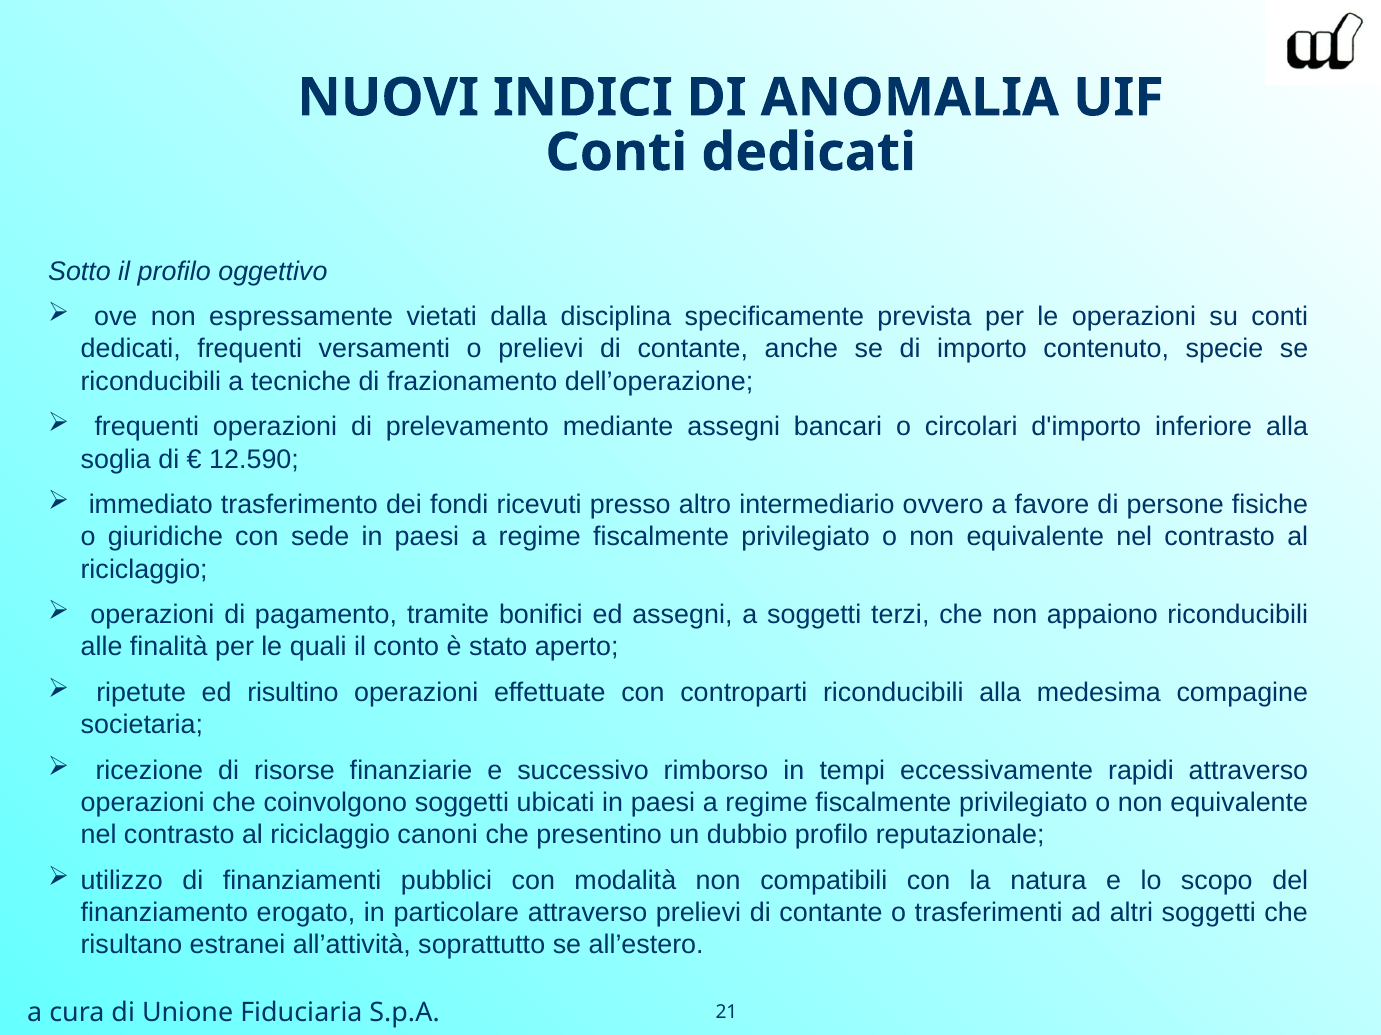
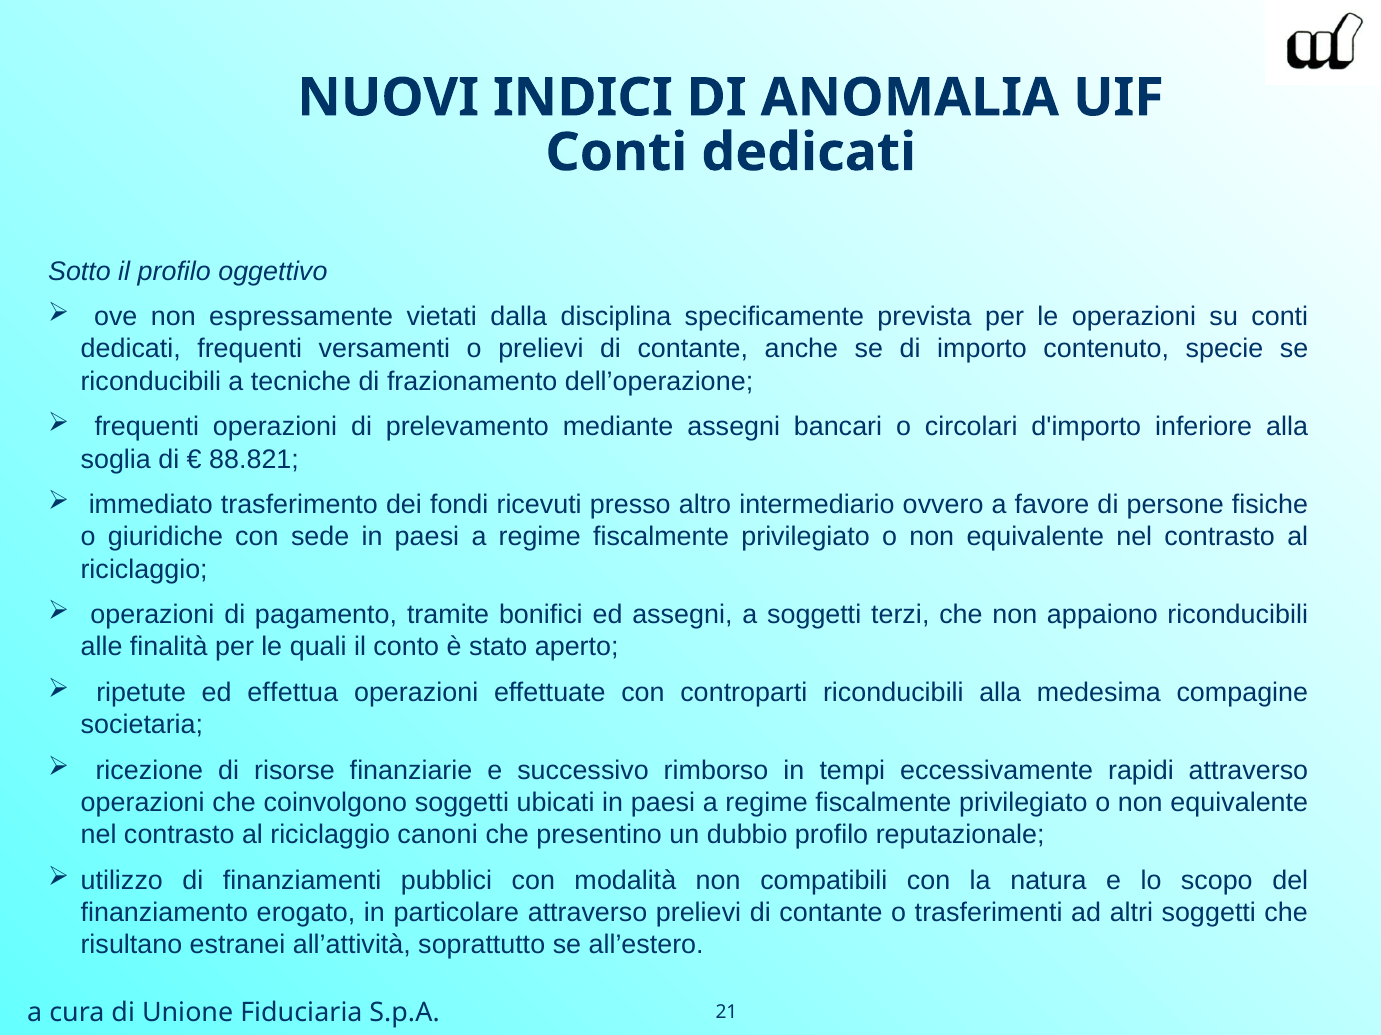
12.590: 12.590 -> 88.821
risultino: risultino -> effettua
